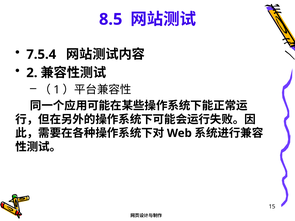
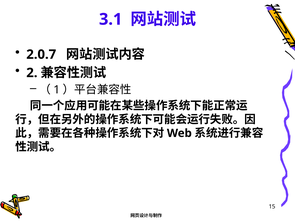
8.5: 8.5 -> 3.1
7.5.4: 7.5.4 -> 2.0.7
